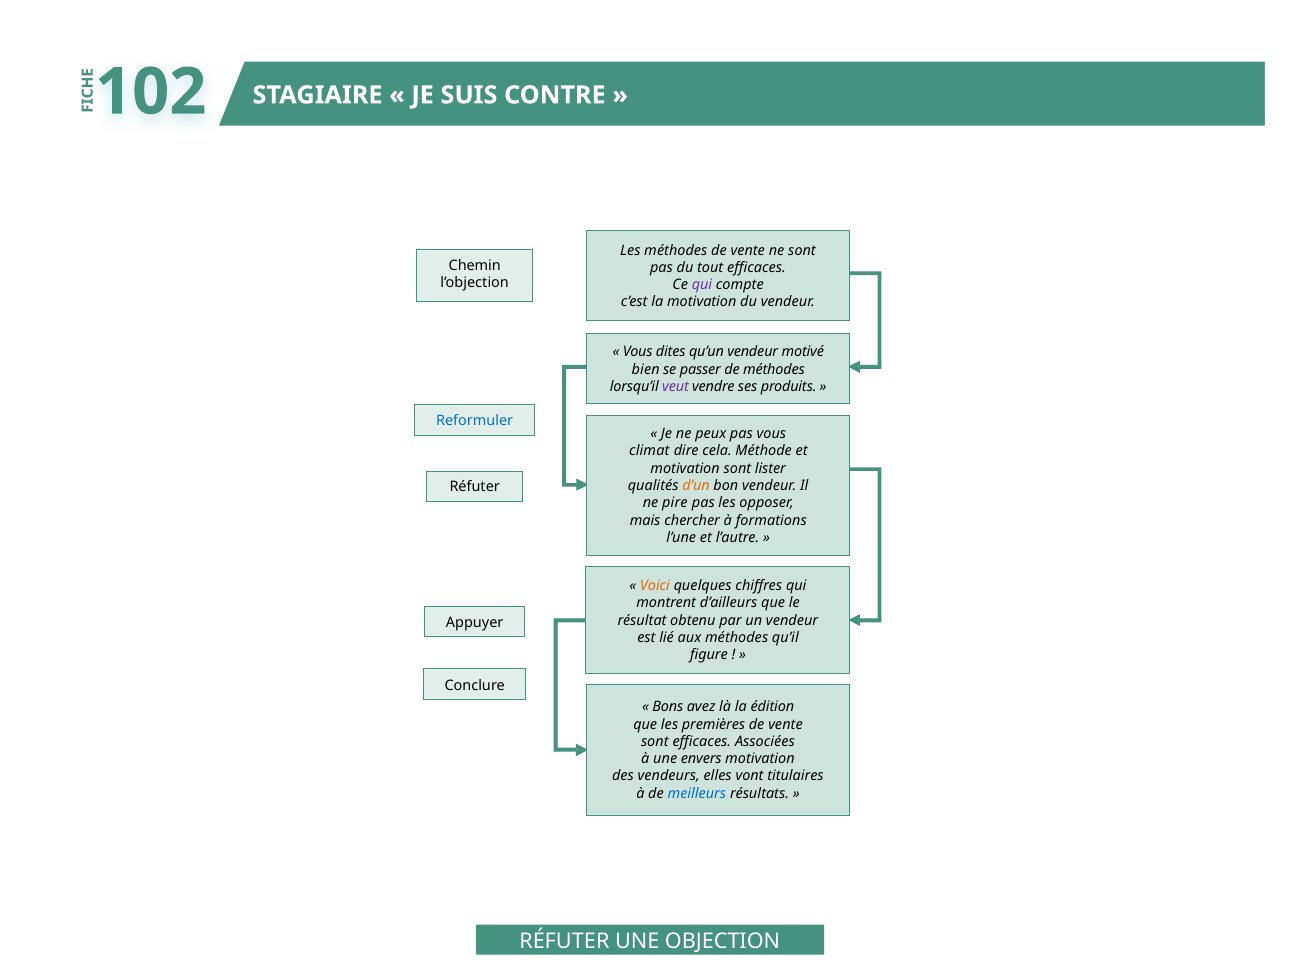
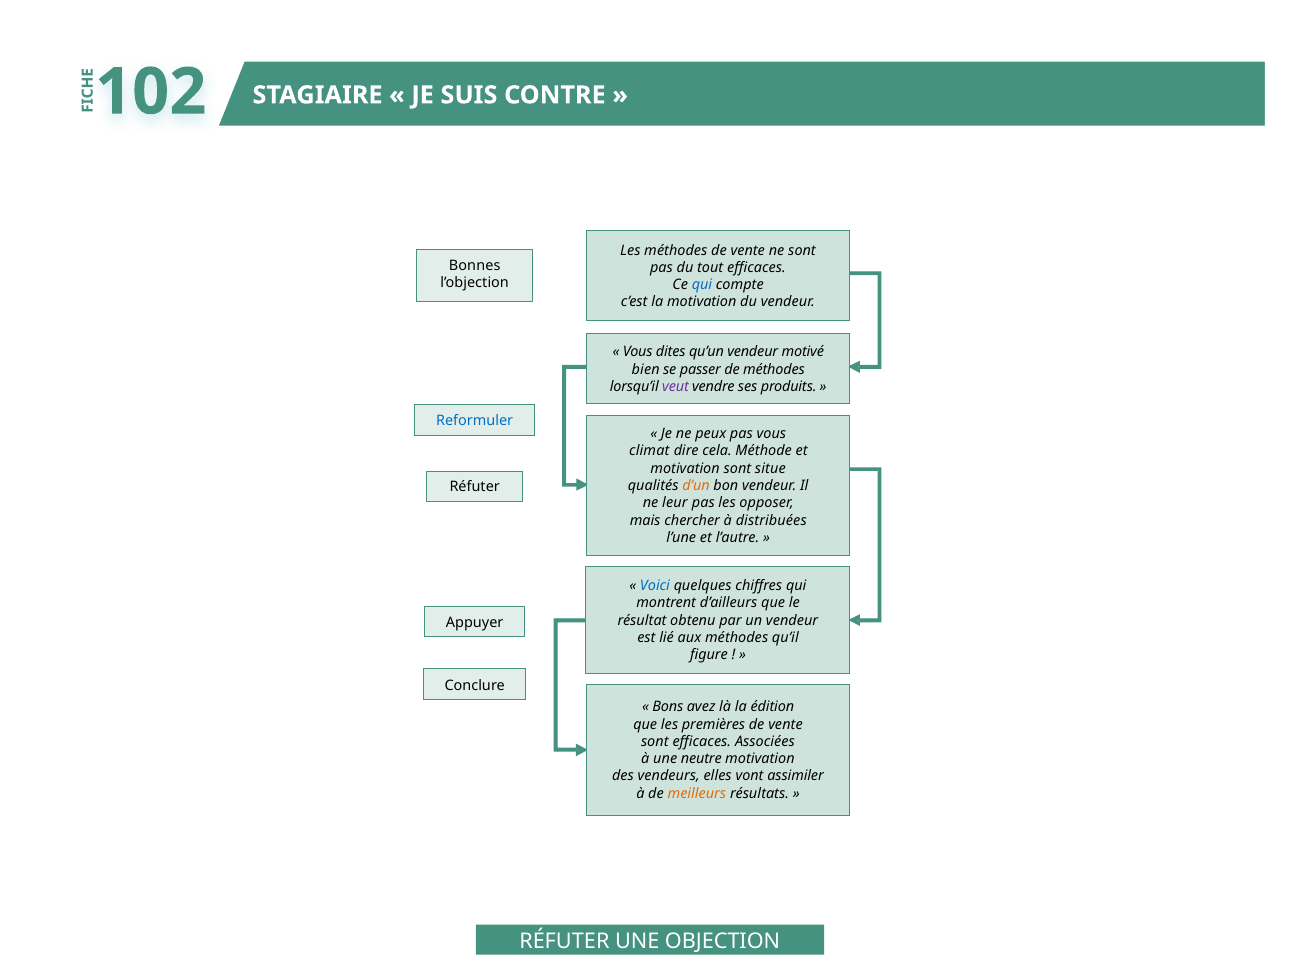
Chemin: Chemin -> Bonnes
qui at (702, 285) colour: purple -> blue
lister: lister -> situe
pire: pire -> leur
formations: formations -> distribuées
Voici colour: orange -> blue
envers: envers -> neutre
titulaires: titulaires -> assimiler
meilleurs colour: blue -> orange
